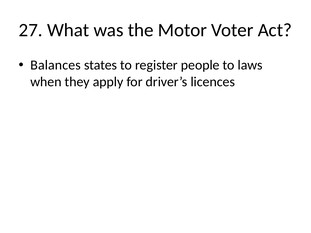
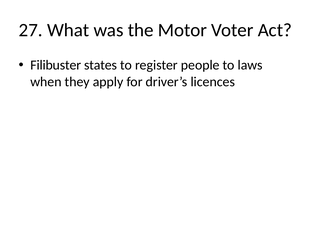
Balances: Balances -> Filibuster
